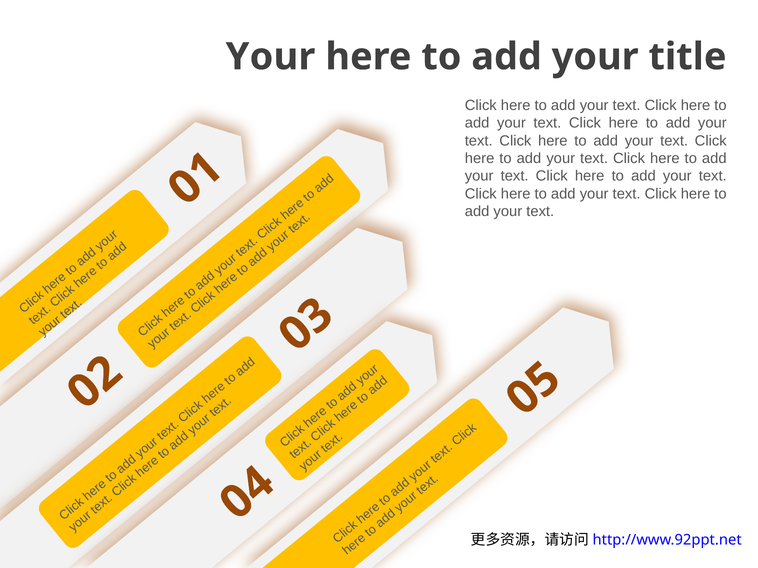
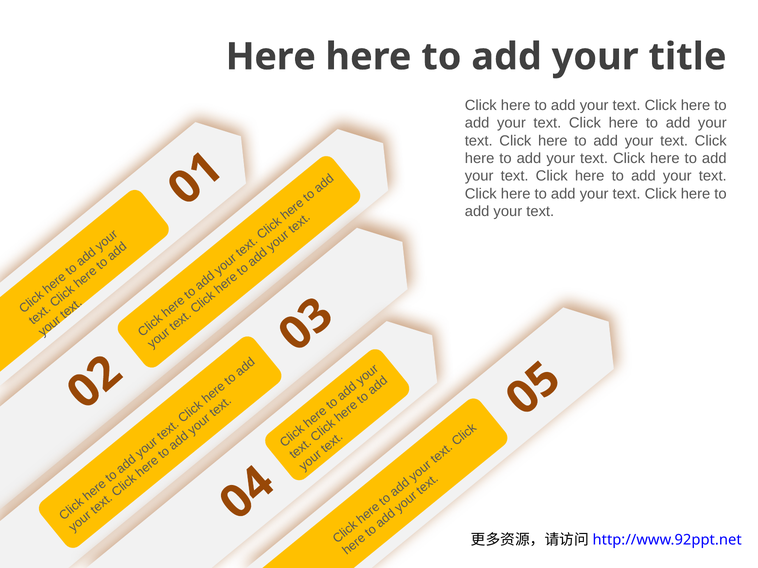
Your at (271, 57): Your -> Here
